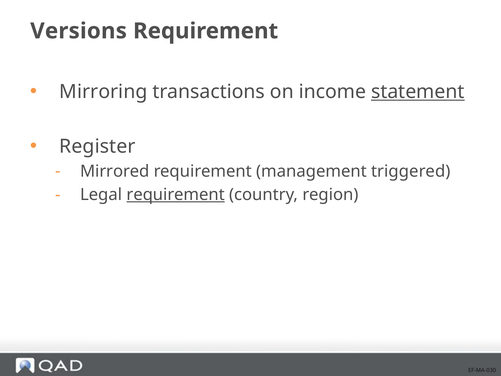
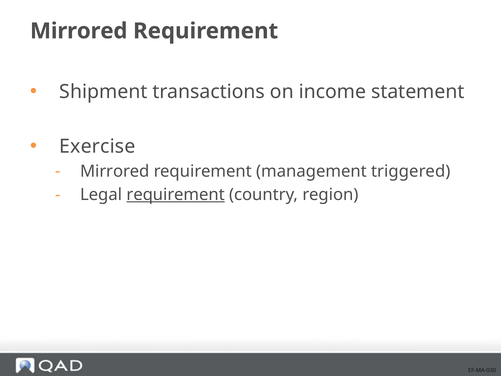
Versions at (79, 31): Versions -> Mirrored
Mirroring: Mirroring -> Shipment
statement underline: present -> none
Register: Register -> Exercise
